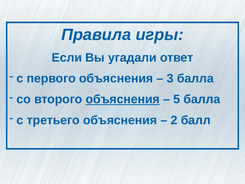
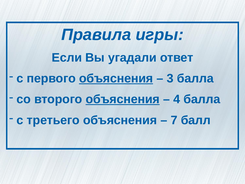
объяснения at (116, 78) underline: none -> present
5: 5 -> 4
2: 2 -> 7
